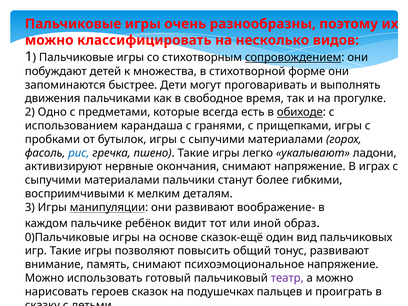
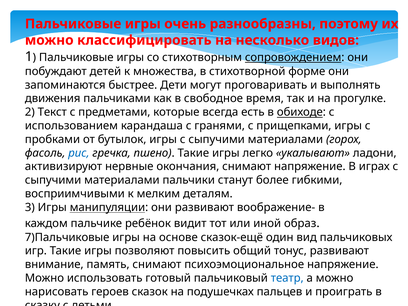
Одно: Одно -> Текст
0)Пальчиковые: 0)Пальчиковые -> 7)Пальчиковые
театр colour: purple -> blue
